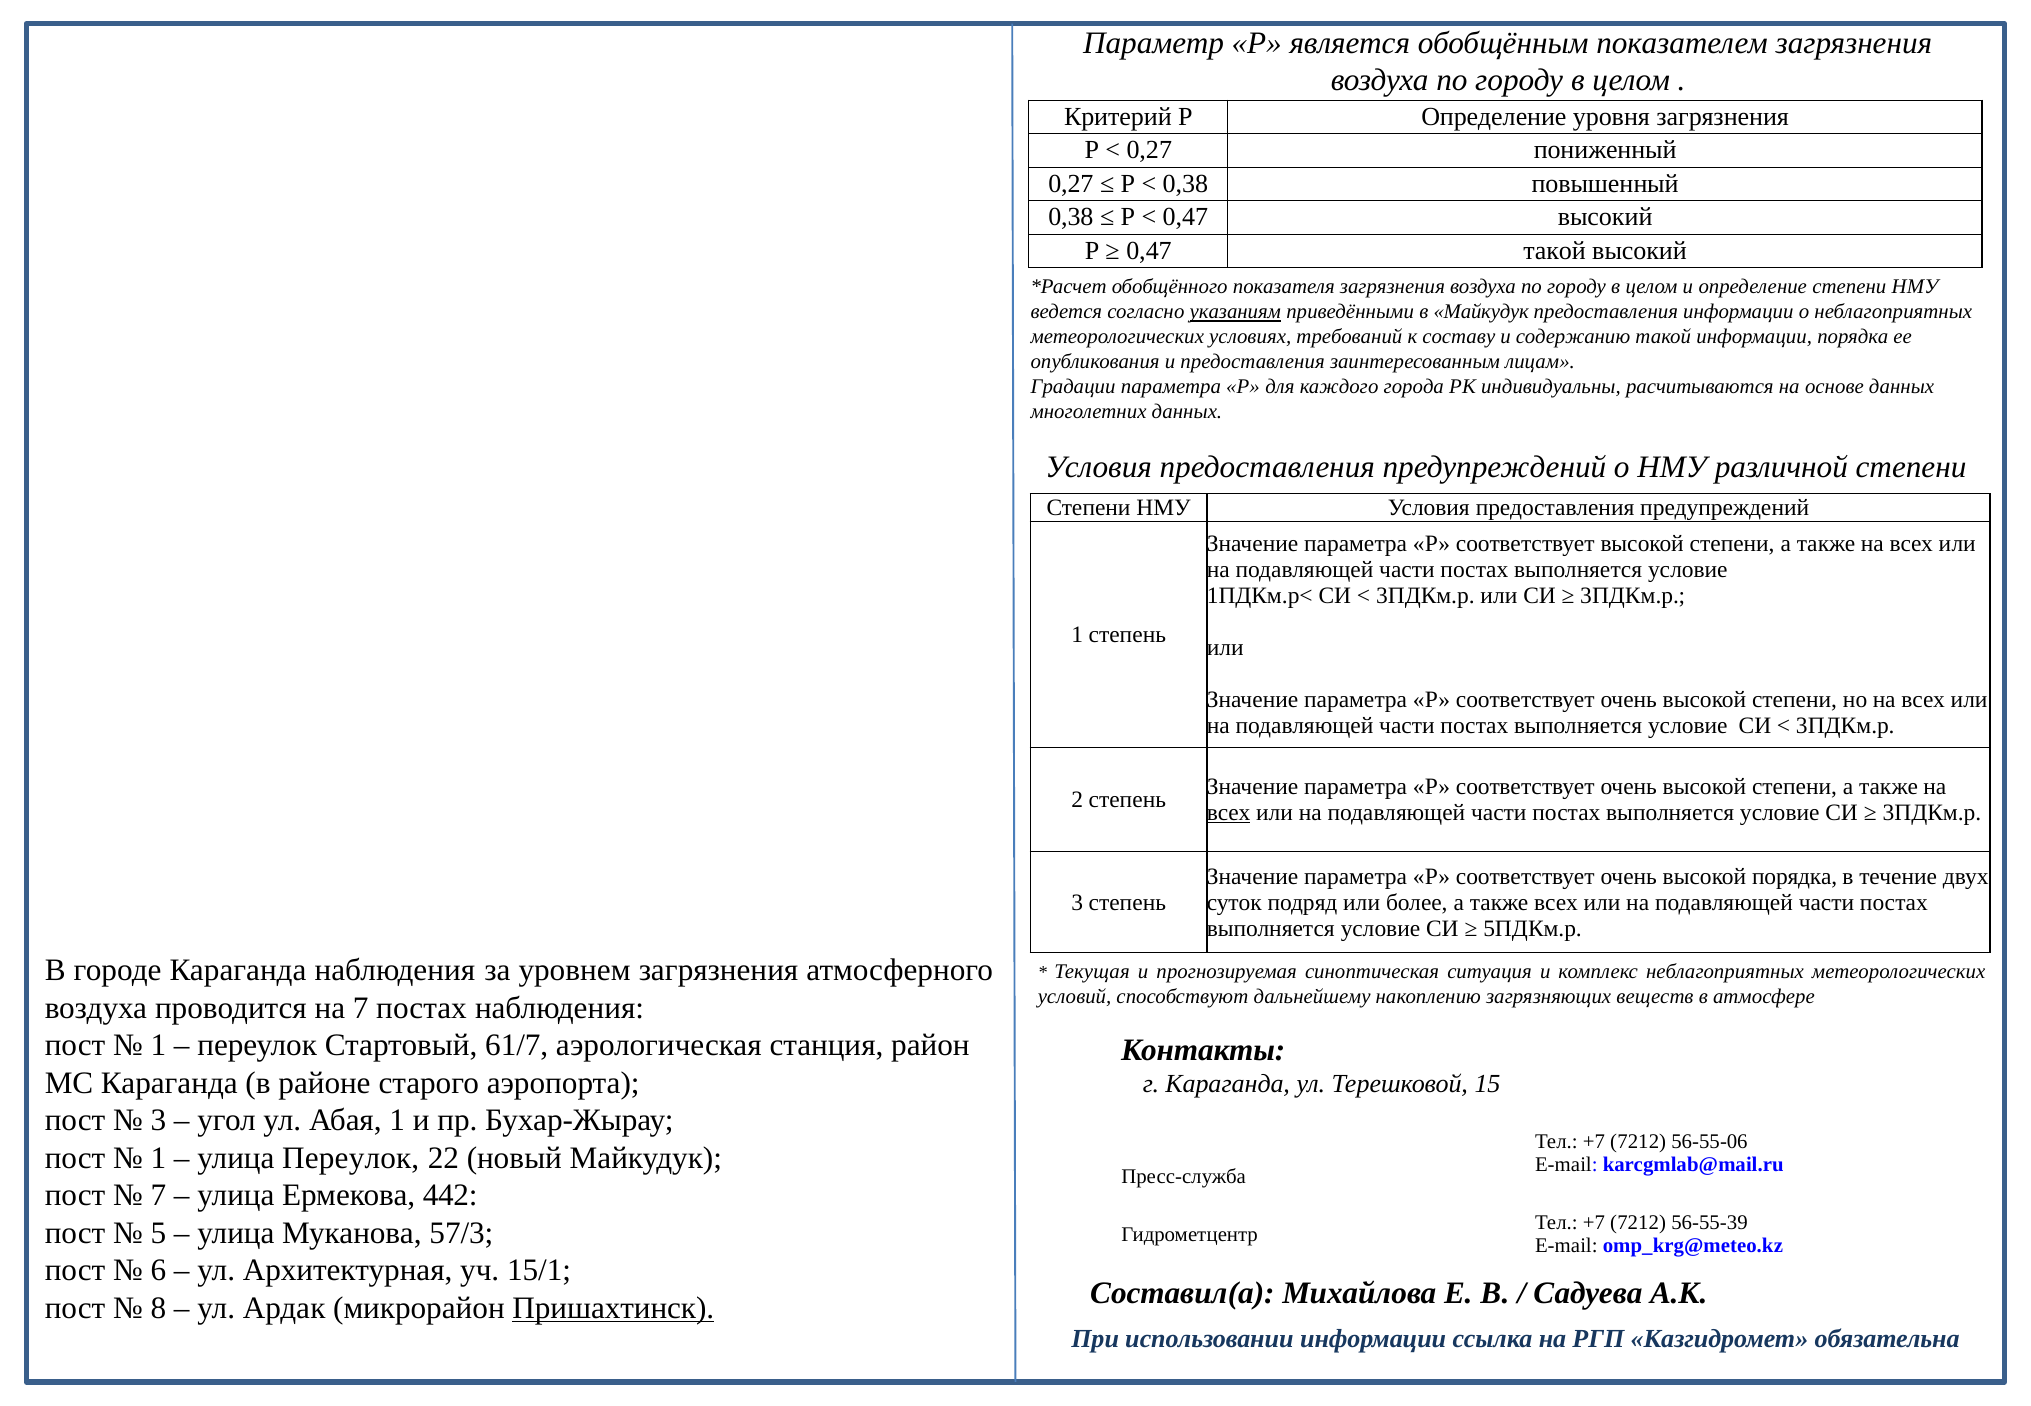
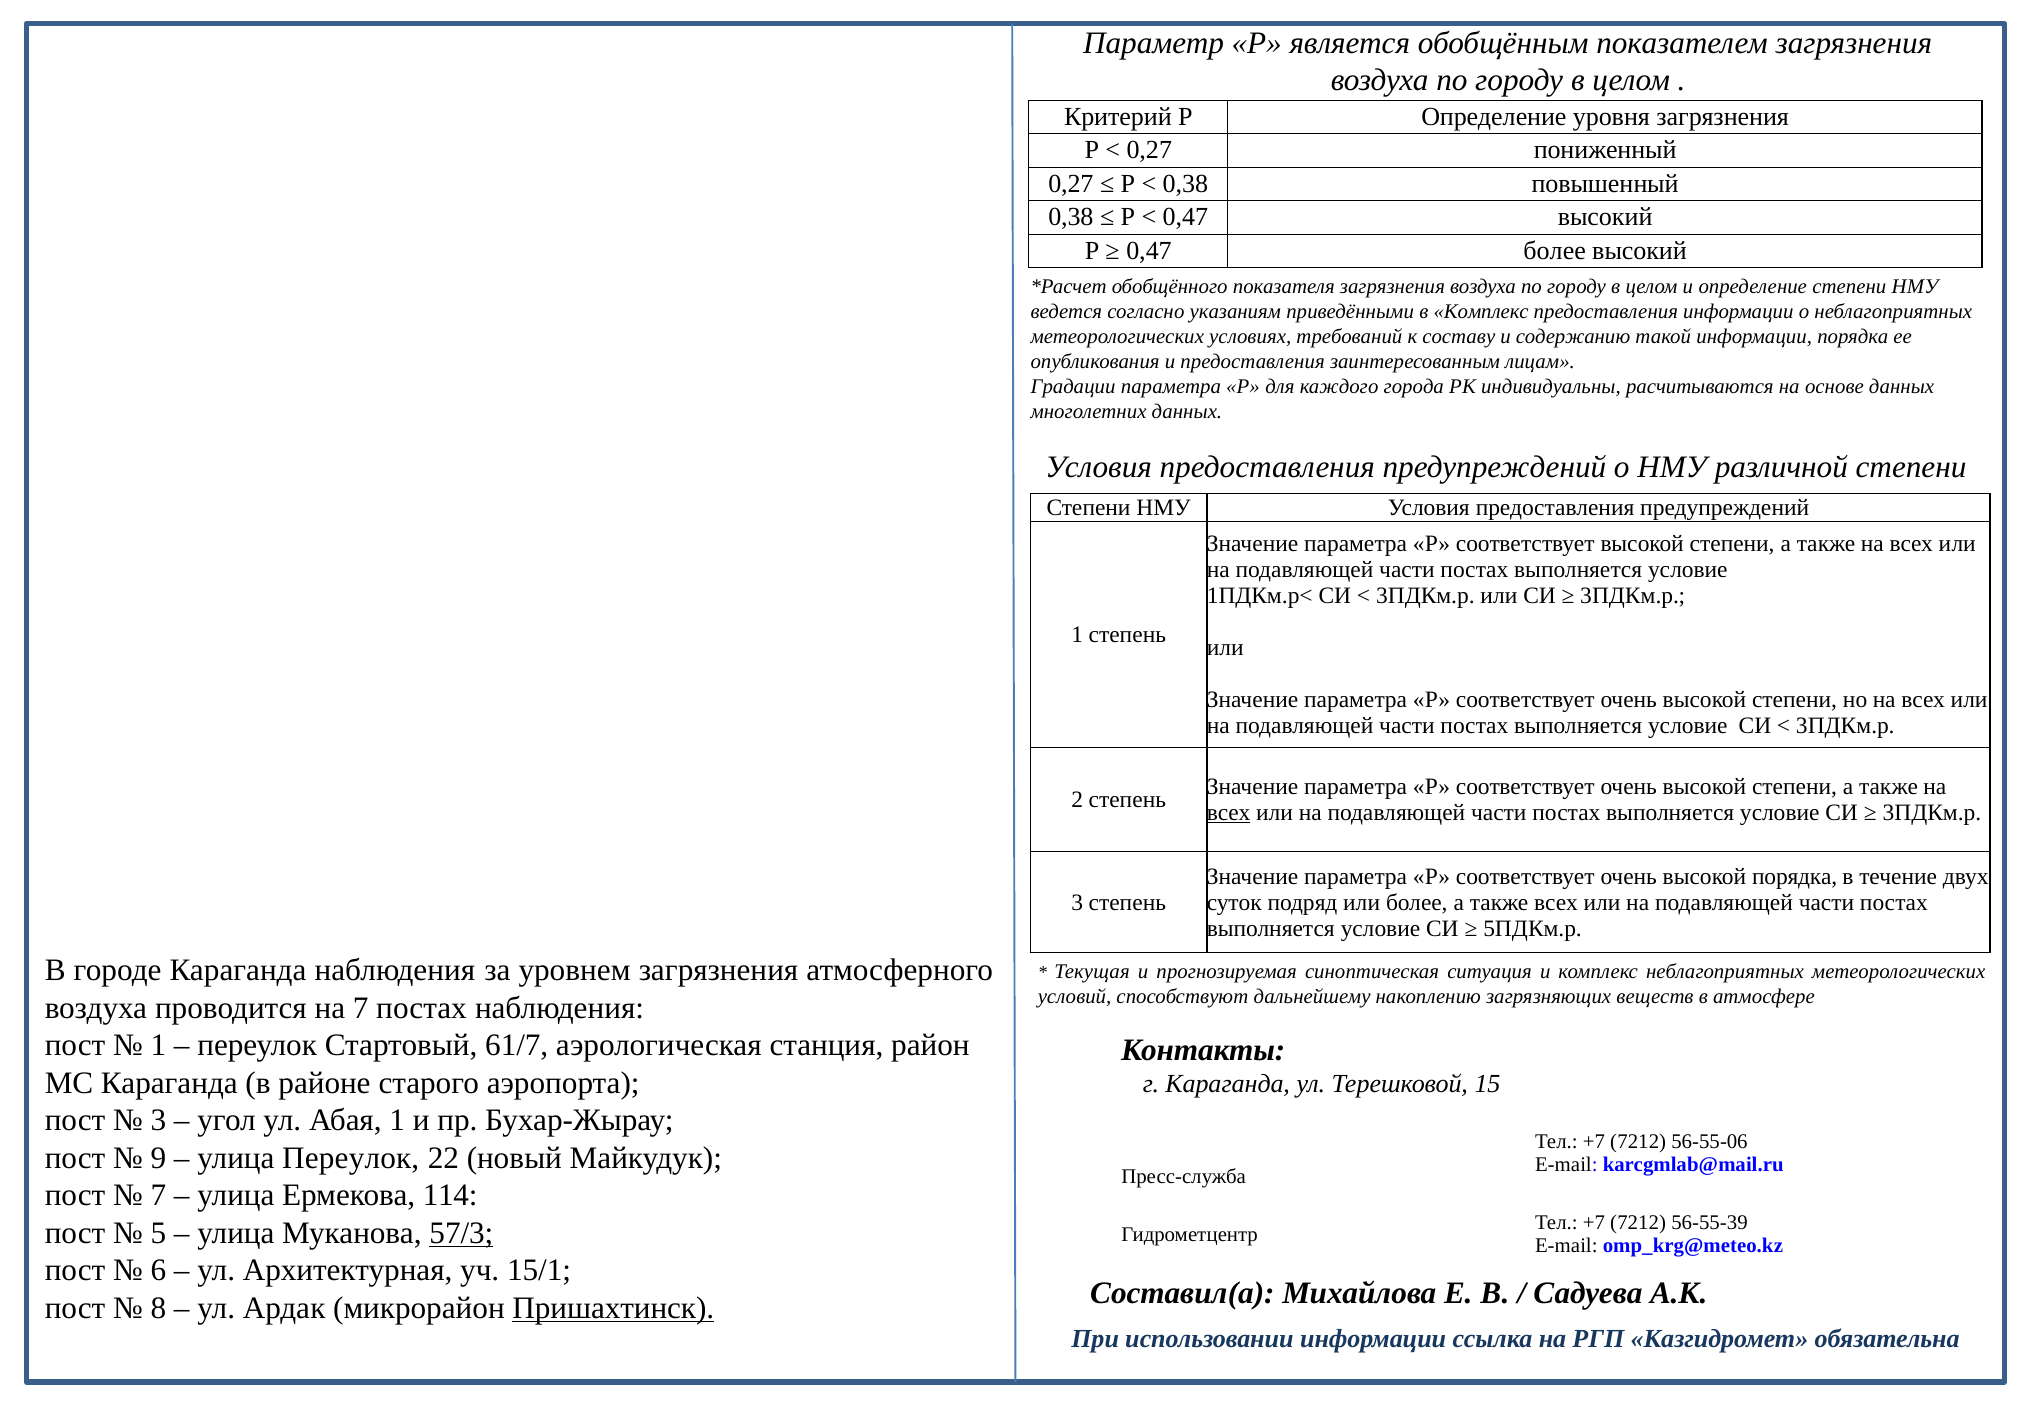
0,47 такой: такой -> более
указаниям underline: present -> none
в Майкудук: Майкудук -> Комплекс
1 at (158, 1158): 1 -> 9
442: 442 -> 114
57/3 underline: none -> present
